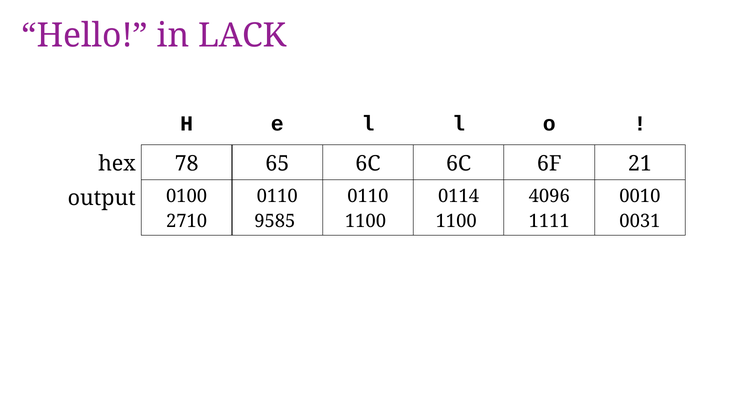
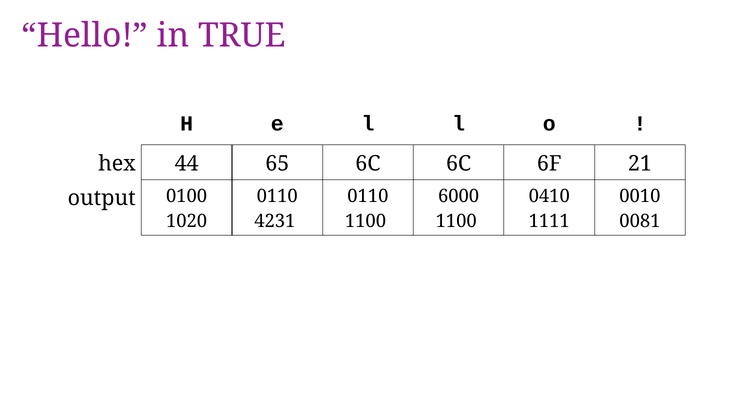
LACK: LACK -> TRUE
78: 78 -> 44
0114: 0114 -> 6000
4096: 4096 -> 0410
2710: 2710 -> 1020
9585: 9585 -> 4231
0031: 0031 -> 0081
